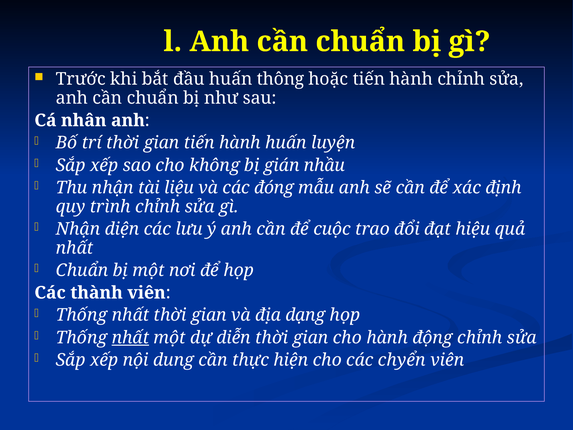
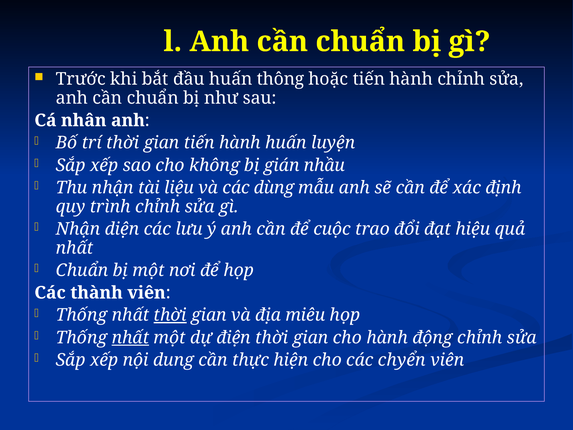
đóng: đóng -> dùng
thời at (170, 315) underline: none -> present
dạng: dạng -> miêu
diễn: diễn -> điện
